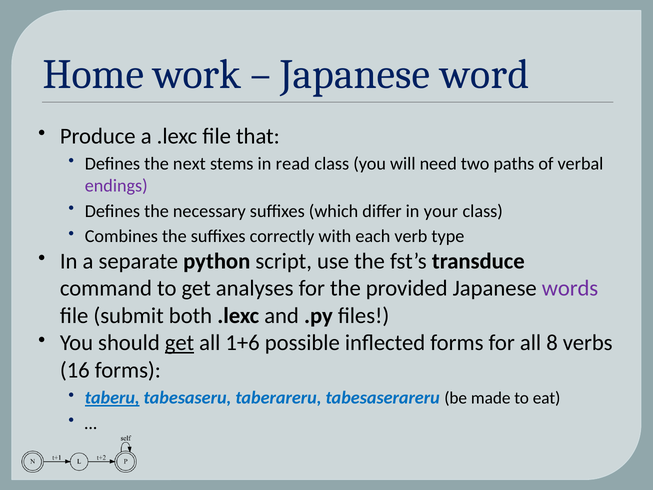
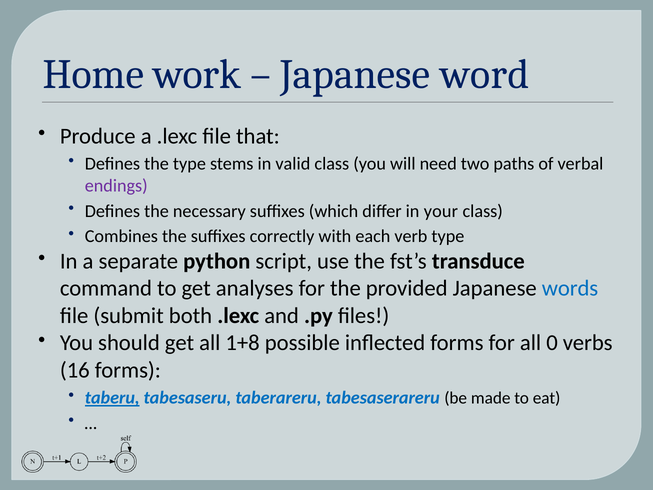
the next: next -> type
read: read -> valid
words colour: purple -> blue
get at (180, 343) underline: present -> none
1+6: 1+6 -> 1+8
8: 8 -> 0
